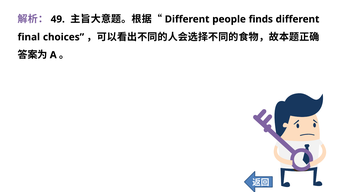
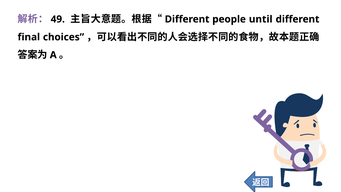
finds: finds -> until
